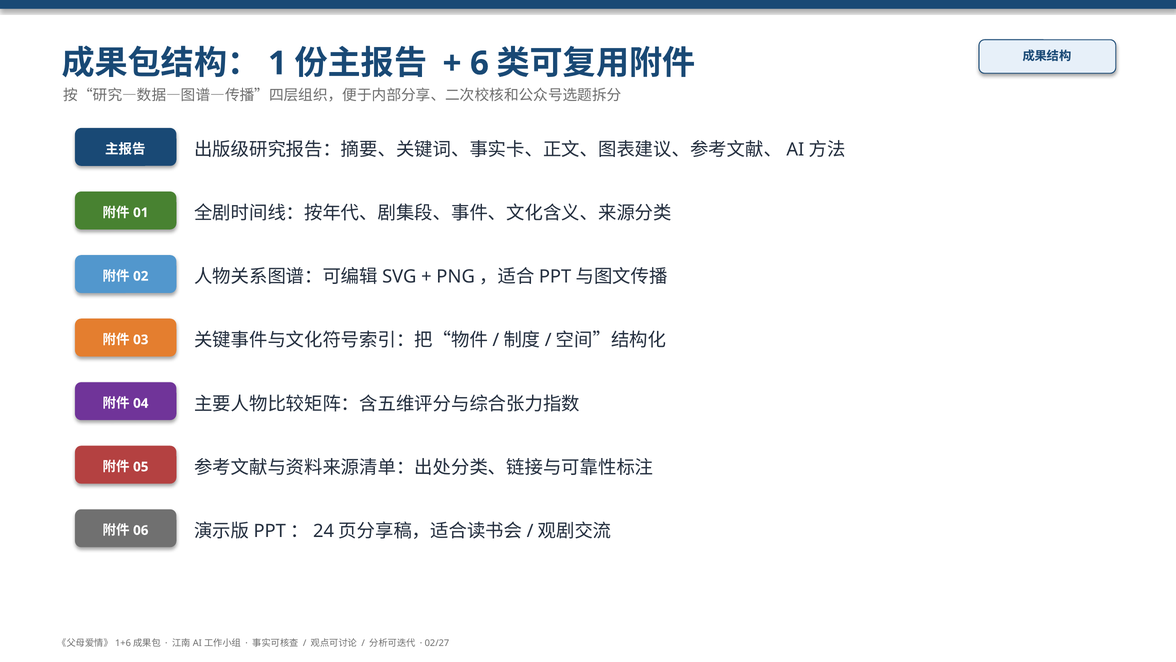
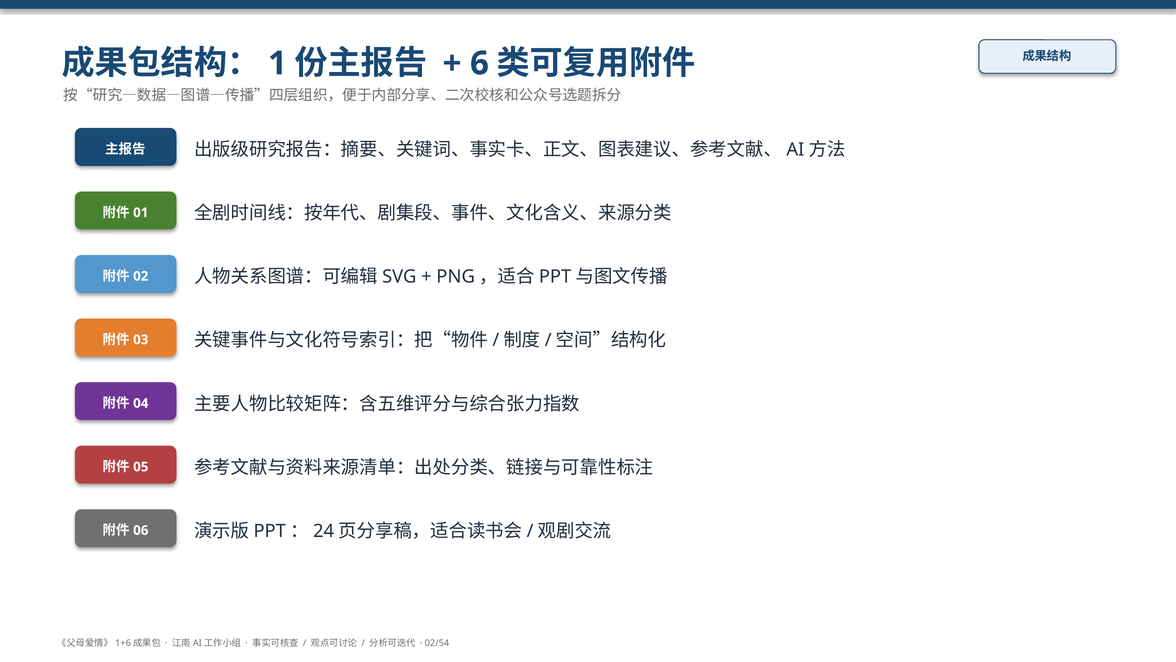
02/27: 02/27 -> 02/54
